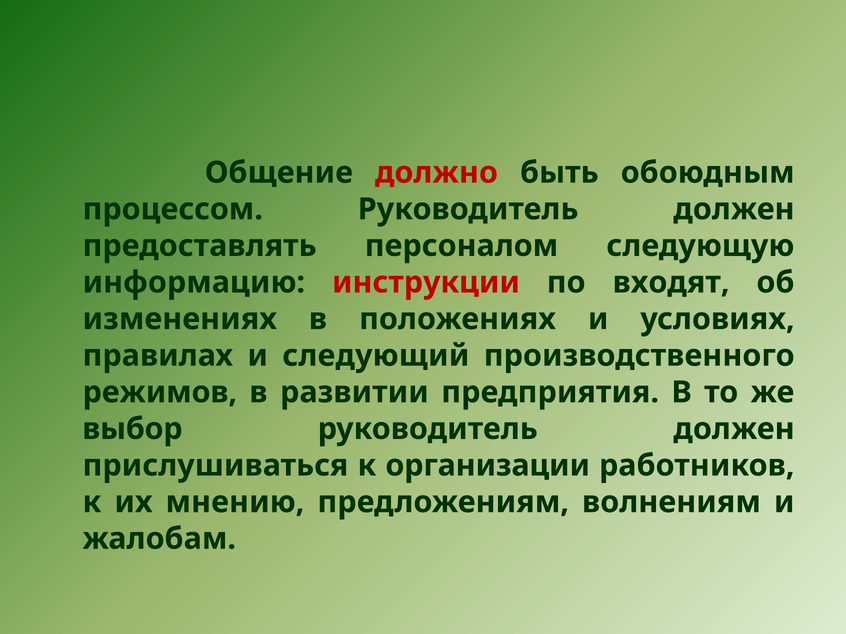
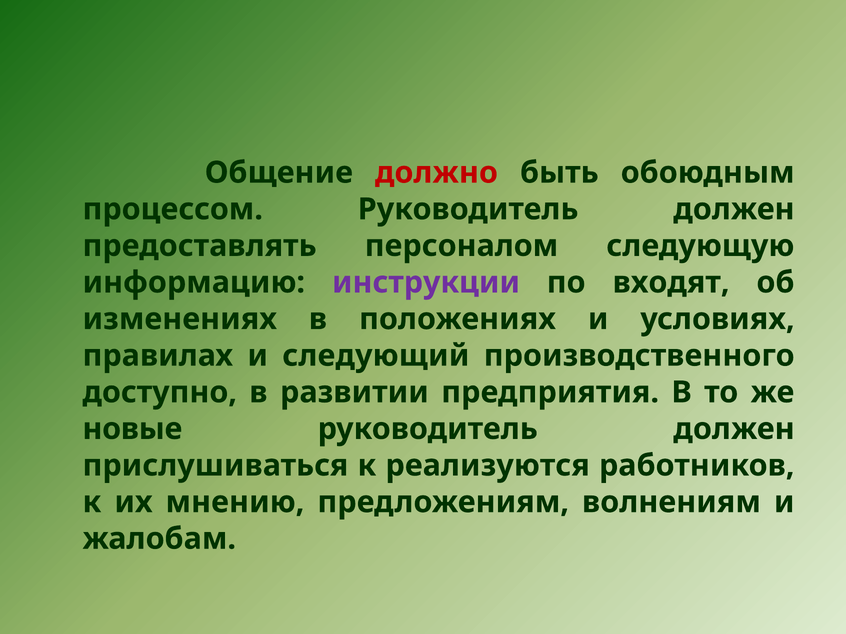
инструкции colour: red -> purple
режимов: режимов -> доступно
выбор: выбор -> новые
организации: организации -> реализуются
